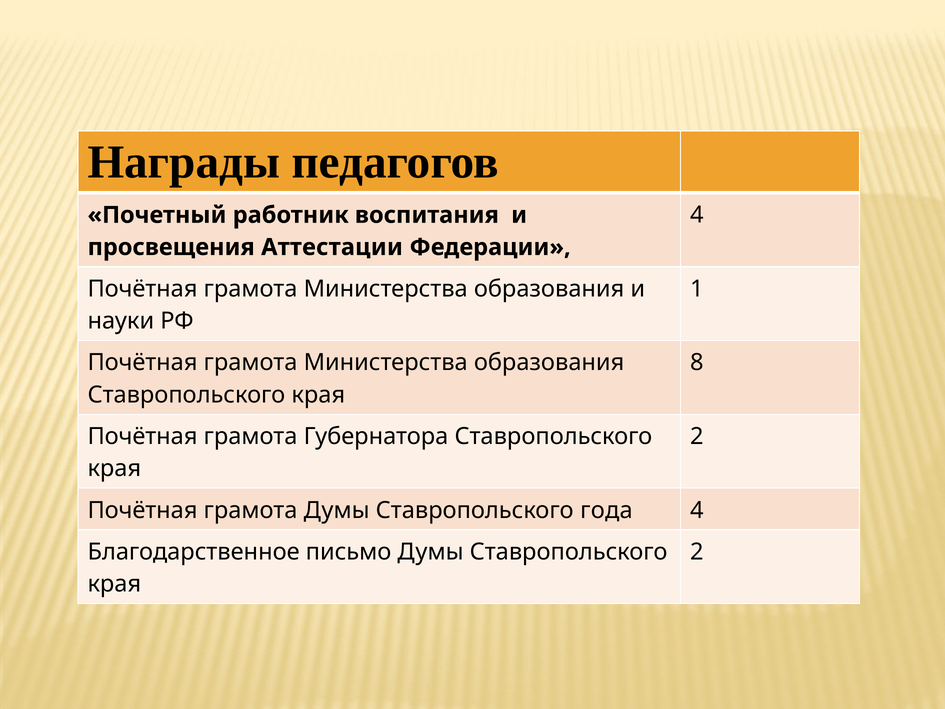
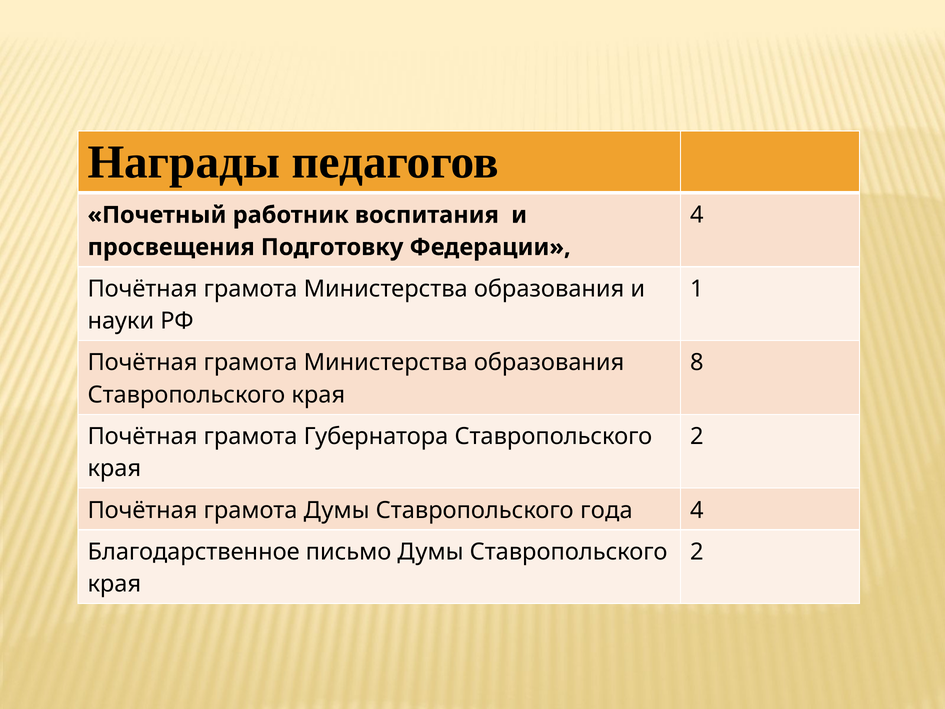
Аттестации: Аттестации -> Подготовку
